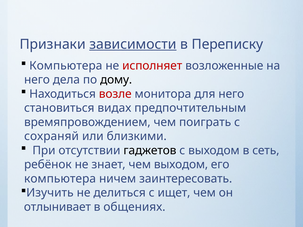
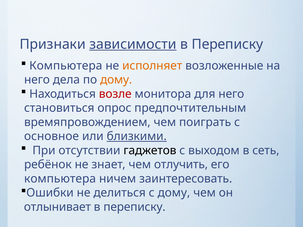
исполняет colour: red -> orange
дому at (116, 80) colour: black -> orange
видах: видах -> опрос
сохраняй: сохраняй -> основное
близкими underline: none -> present
чем выходом: выходом -> отлучить
Изучить: Изучить -> Ошибки
с ищет: ищет -> дому
общениях at (134, 207): общениях -> переписку
